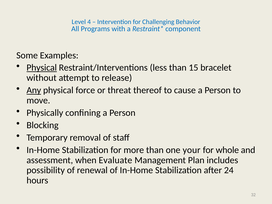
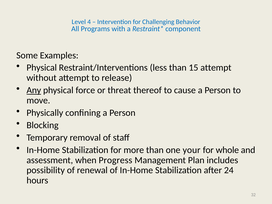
Physical at (42, 68) underline: present -> none
15 bracelet: bracelet -> attempt
Evaluate: Evaluate -> Progress
